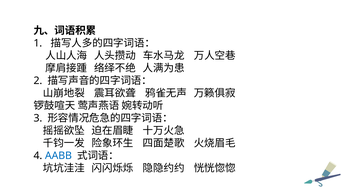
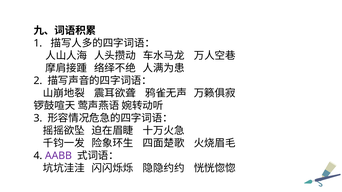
AABB colour: blue -> purple
